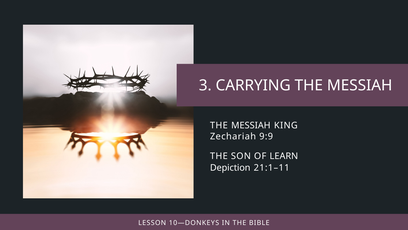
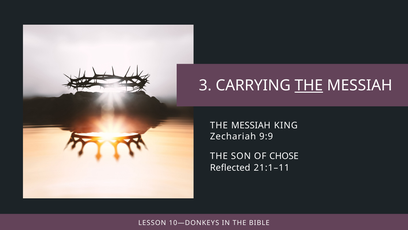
THE at (309, 85) underline: none -> present
LEARN: LEARN -> CHOSE
Depiction: Depiction -> Reflected
